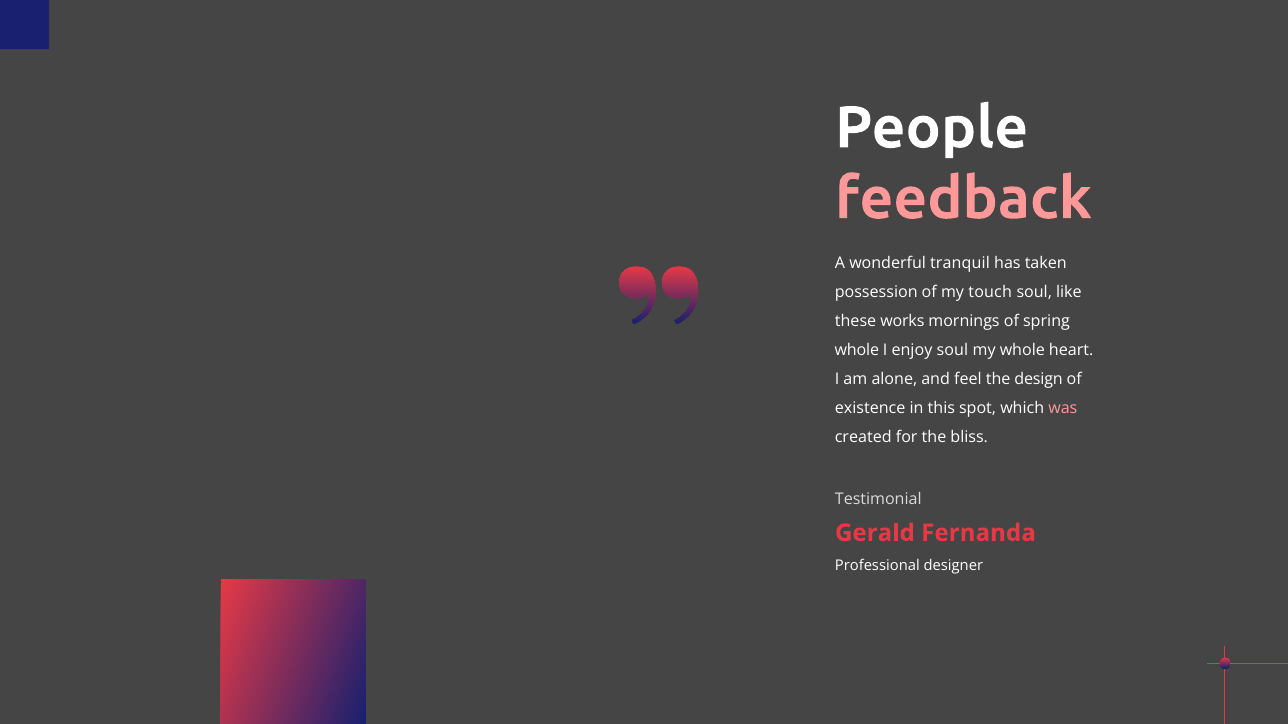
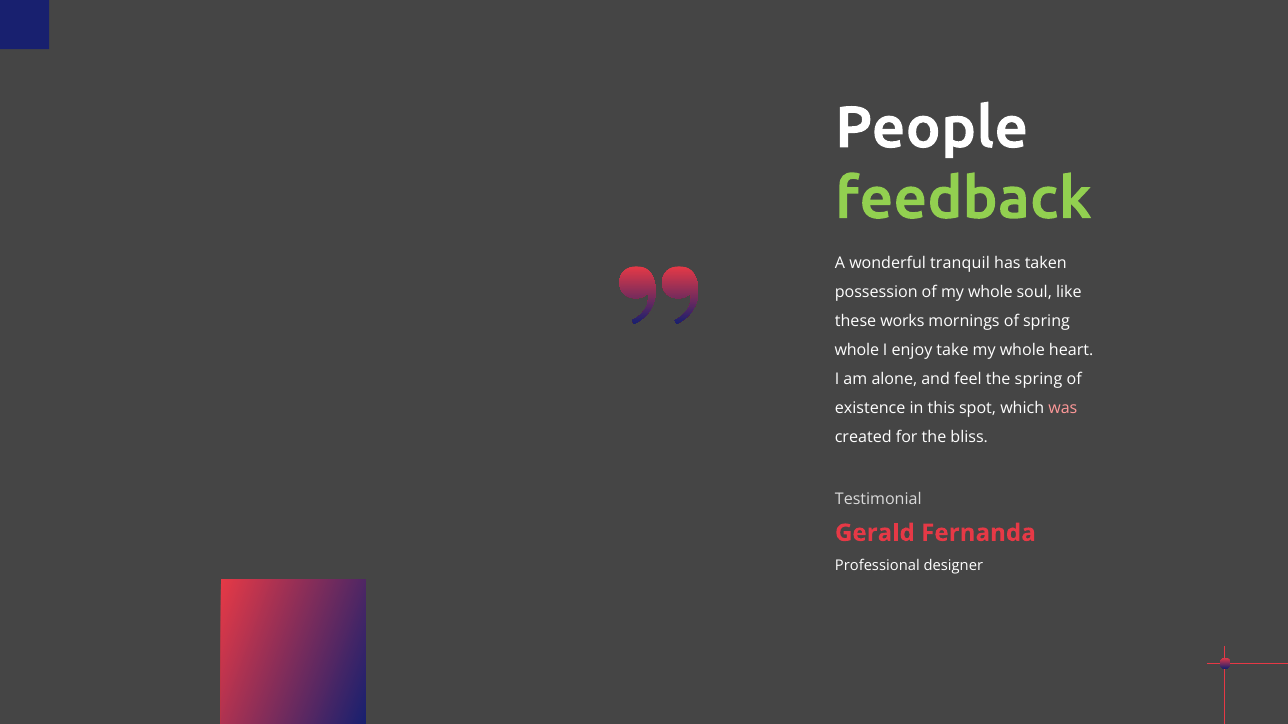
feedback colour: pink -> light green
of my touch: touch -> whole
enjoy soul: soul -> take
the design: design -> spring
